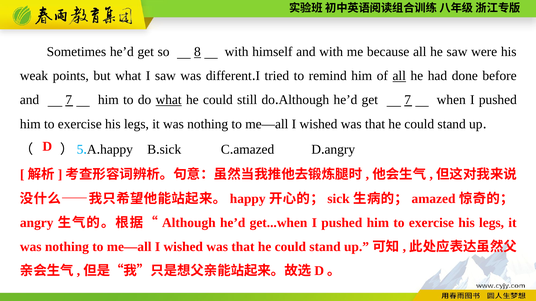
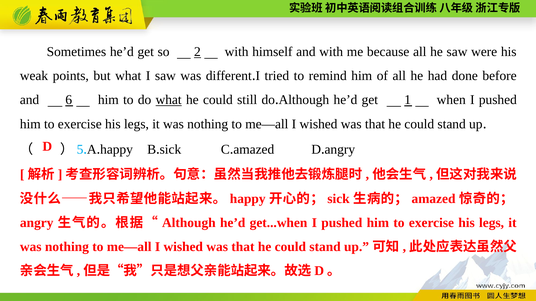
8: 8 -> 2
all at (399, 76) underline: present -> none
and 7: 7 -> 6
get 7: 7 -> 1
